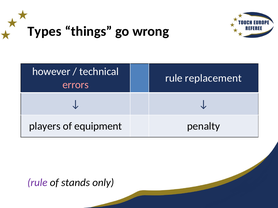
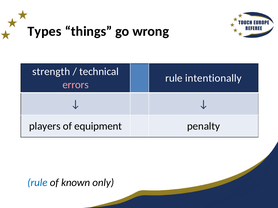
however: however -> strength
replacement: replacement -> intentionally
rule at (37, 183) colour: purple -> blue
stands: stands -> known
